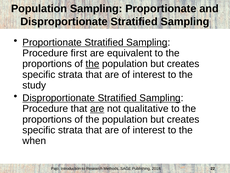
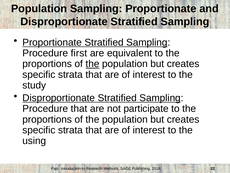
are at (97, 108) underline: present -> none
qualitative: qualitative -> participate
when: when -> using
